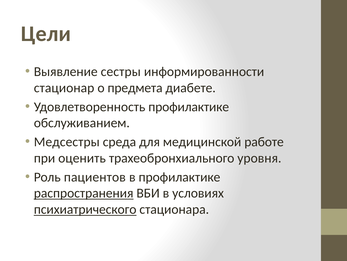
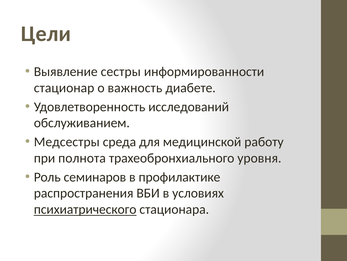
предмета: предмета -> важность
Удовлетворенность профилактике: профилактике -> исследований
работе: работе -> работу
оценить: оценить -> полнота
пациентов: пациентов -> семинаров
распространения underline: present -> none
